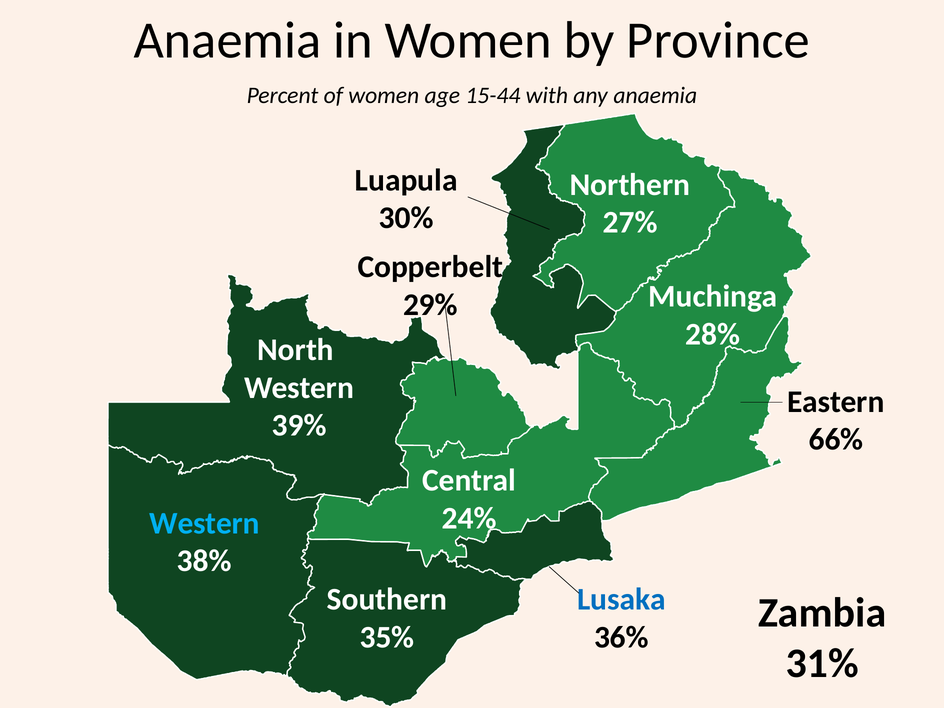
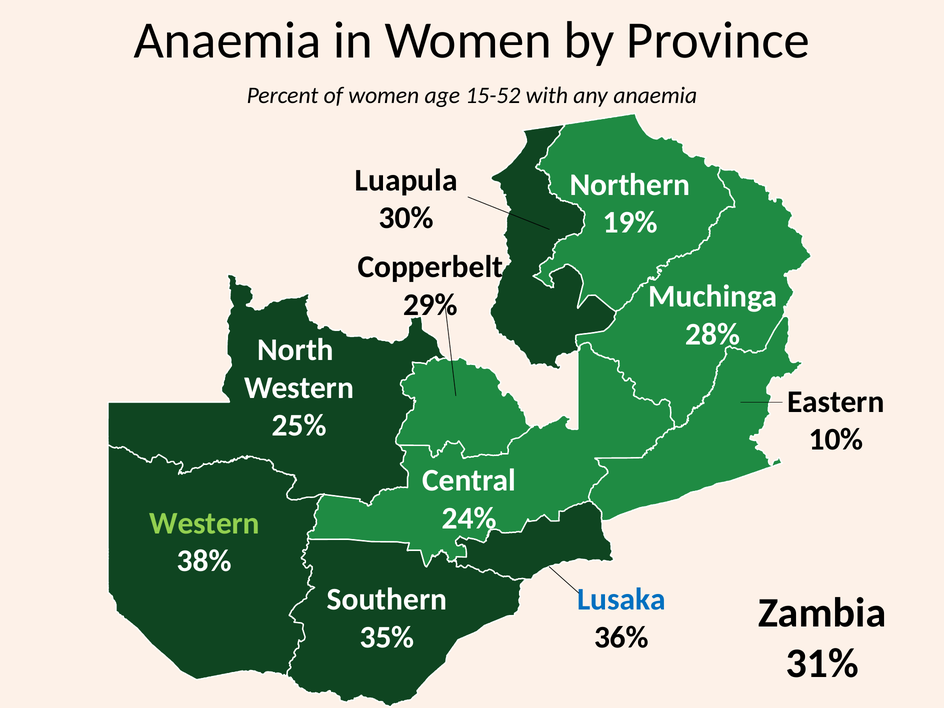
15-44: 15-44 -> 15-52
27%: 27% -> 19%
39%: 39% -> 25%
66%: 66% -> 10%
Western at (204, 523) colour: light blue -> light green
